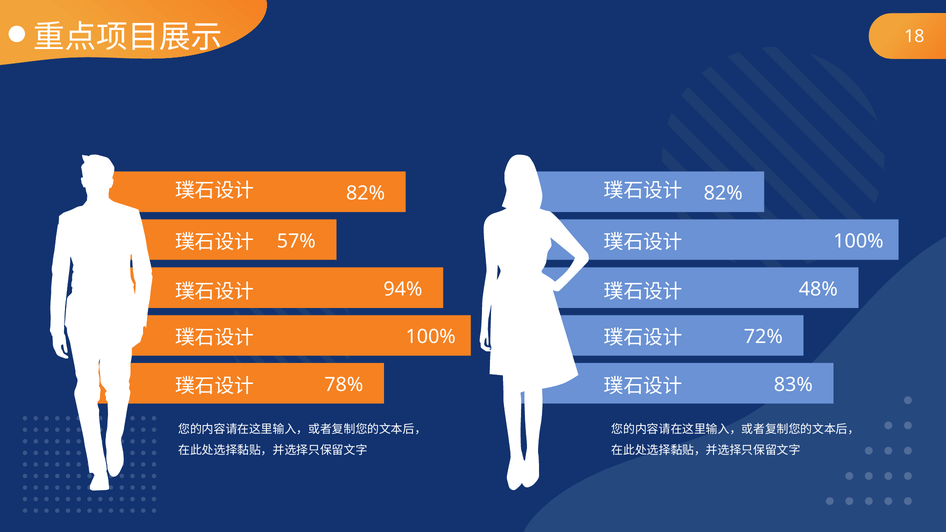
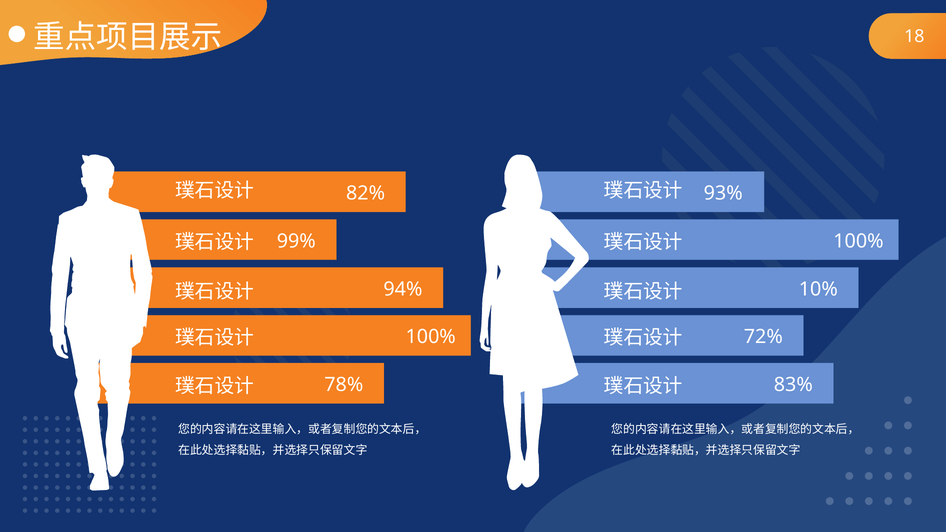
82% at (723, 193): 82% -> 93%
57%: 57% -> 99%
48%: 48% -> 10%
